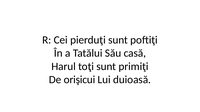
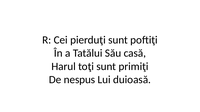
orişicui: orişicui -> nespus
